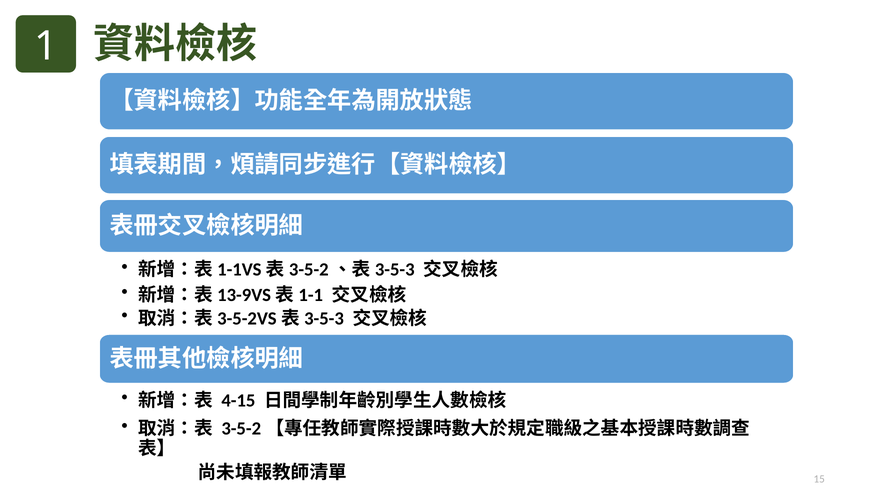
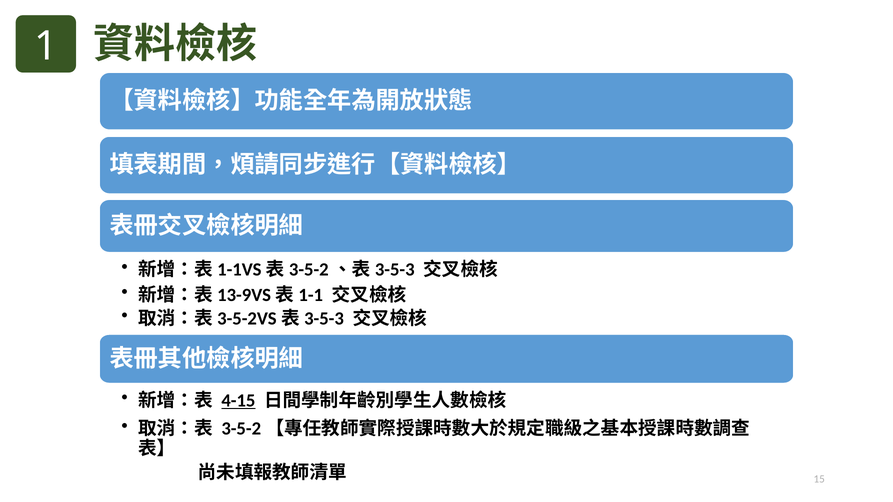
4-15 underline: none -> present
